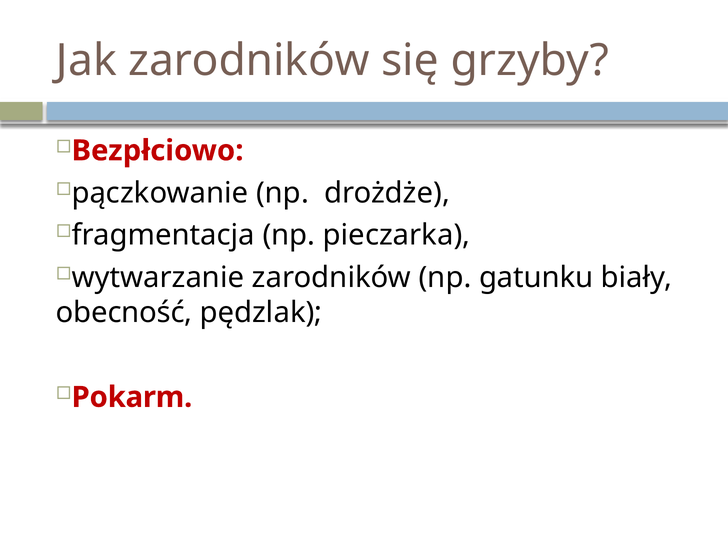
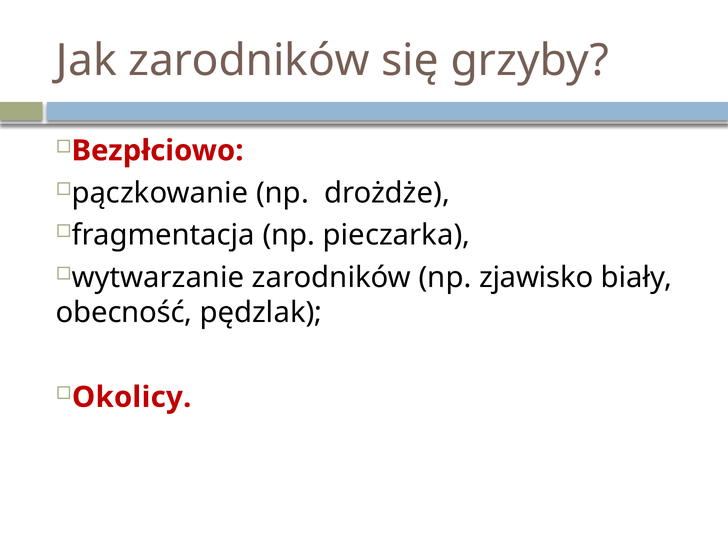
gatunku: gatunku -> zjawisko
Pokarm: Pokarm -> Okolicy
